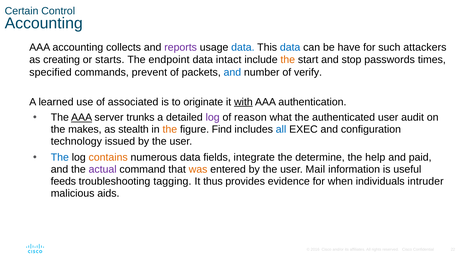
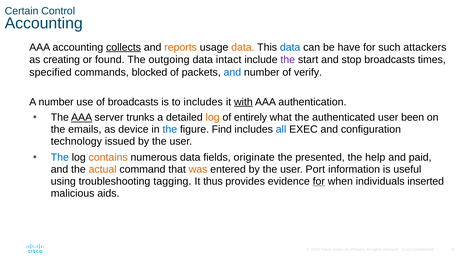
collects underline: none -> present
reports colour: purple -> orange
data at (243, 47) colour: blue -> orange
starts: starts -> found
endpoint: endpoint -> outgoing
the at (288, 60) colour: orange -> purple
stop passwords: passwords -> broadcasts
prevent: prevent -> blocked
A learned: learned -> number
of associated: associated -> broadcasts
to originate: originate -> includes
log at (213, 118) colour: purple -> orange
reason: reason -> entirely
audit: audit -> been
makes: makes -> emails
stealth: stealth -> device
the at (170, 130) colour: orange -> blue
integrate: integrate -> originate
determine: determine -> presented
actual colour: purple -> orange
Mail: Mail -> Port
feeds: feeds -> using
for at (319, 181) underline: none -> present
intruder: intruder -> inserted
